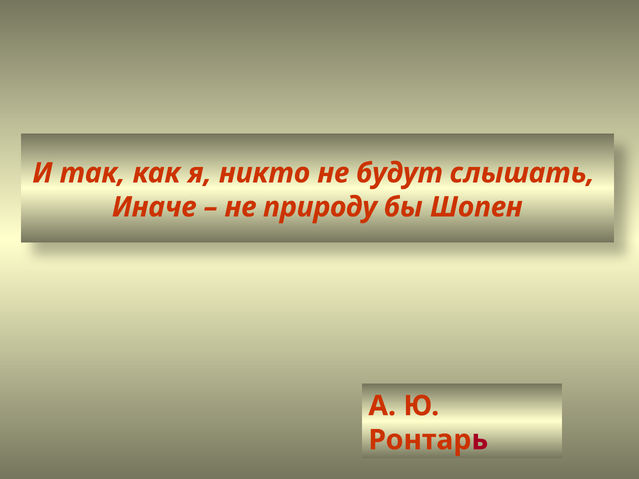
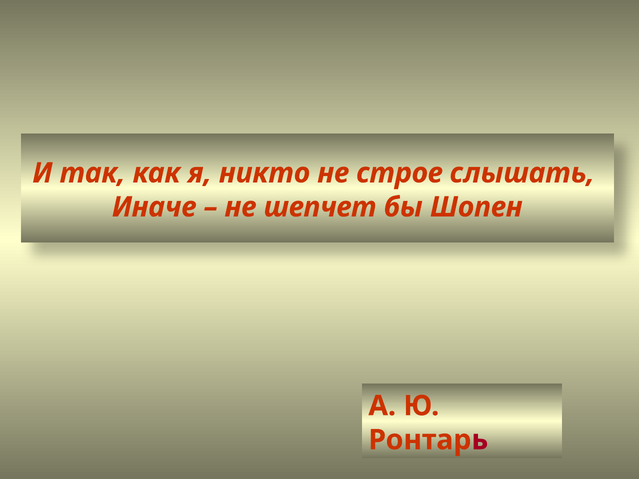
будут: будут -> строе
природу: природу -> шепчет
